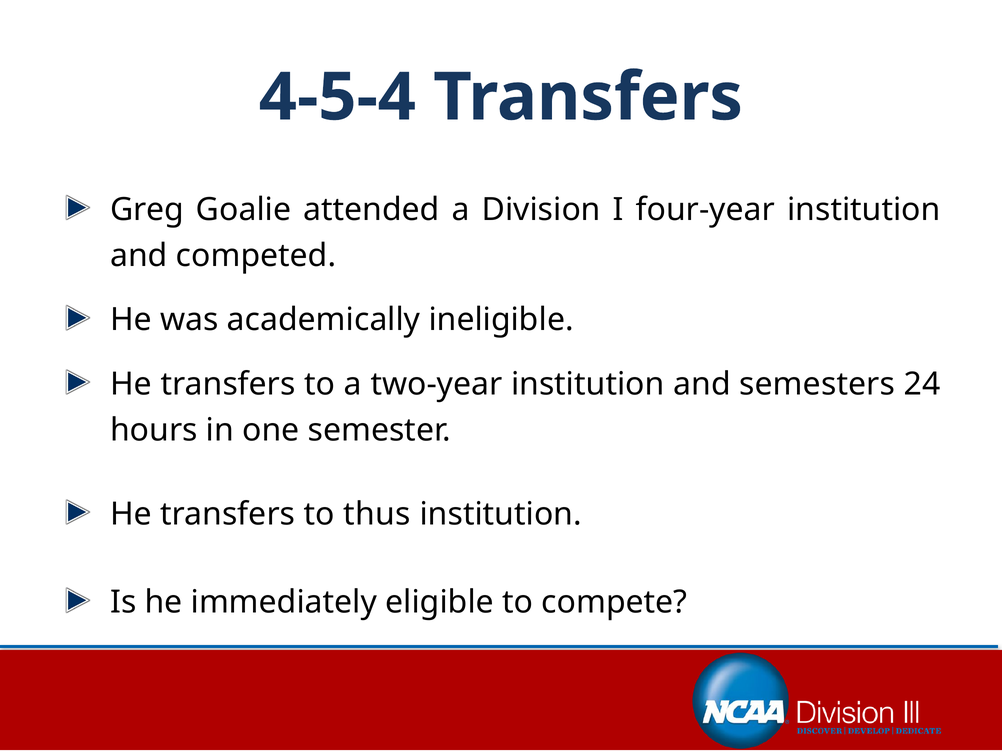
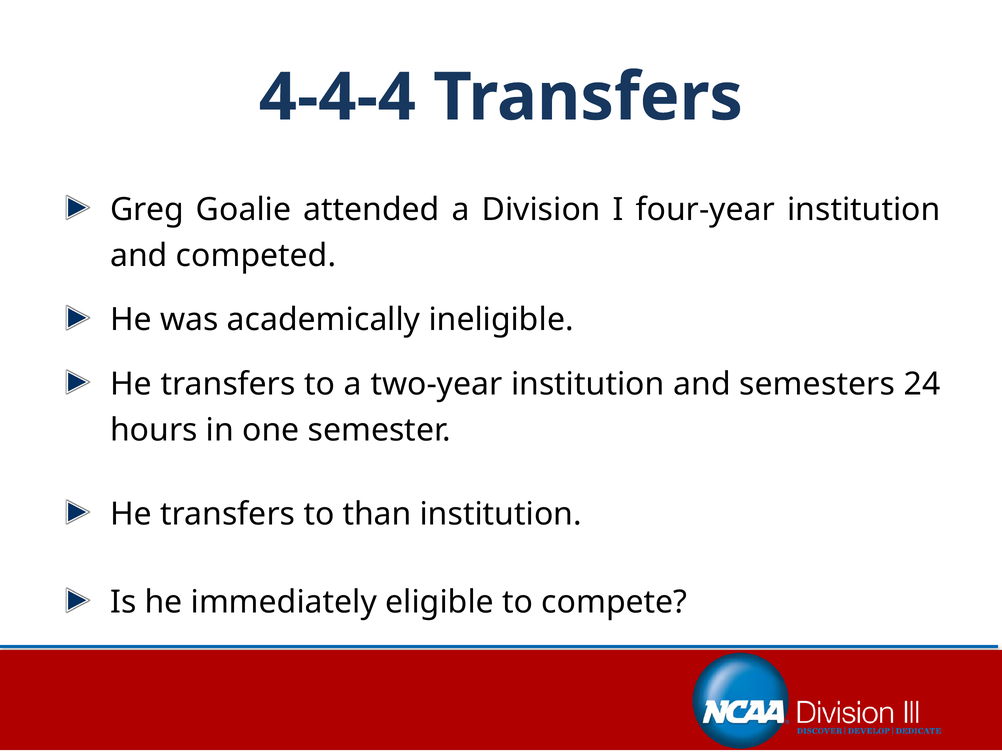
4-5-4: 4-5-4 -> 4-4-4
thus: thus -> than
